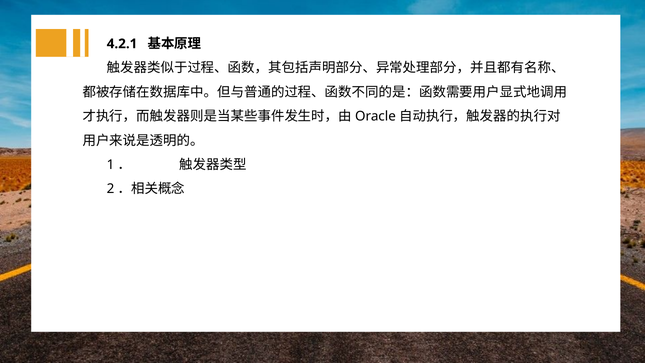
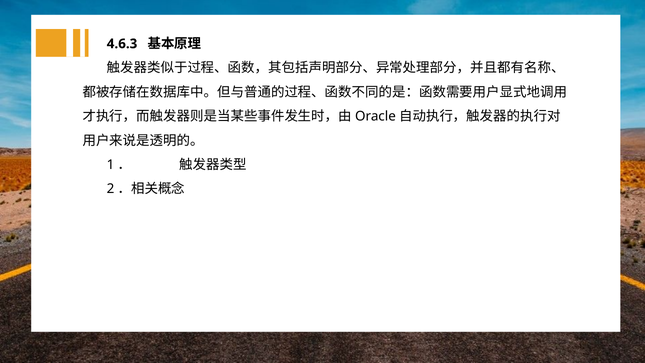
4.2.1: 4.2.1 -> 4.6.3
